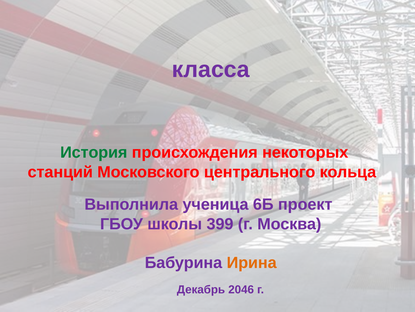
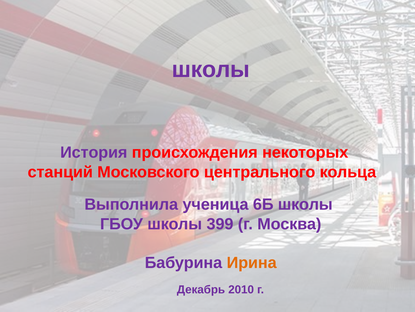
класса at (211, 69): класса -> школы
История colour: green -> purple
6Б проект: проект -> школы
2046: 2046 -> 2010
